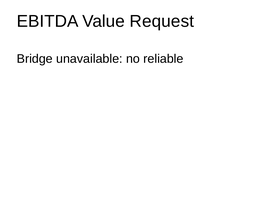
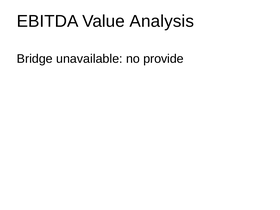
Request: Request -> Analysis
reliable: reliable -> provide
